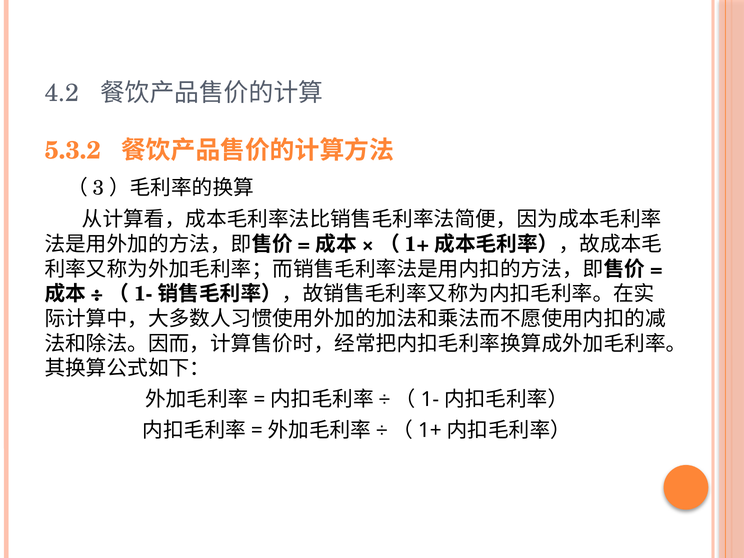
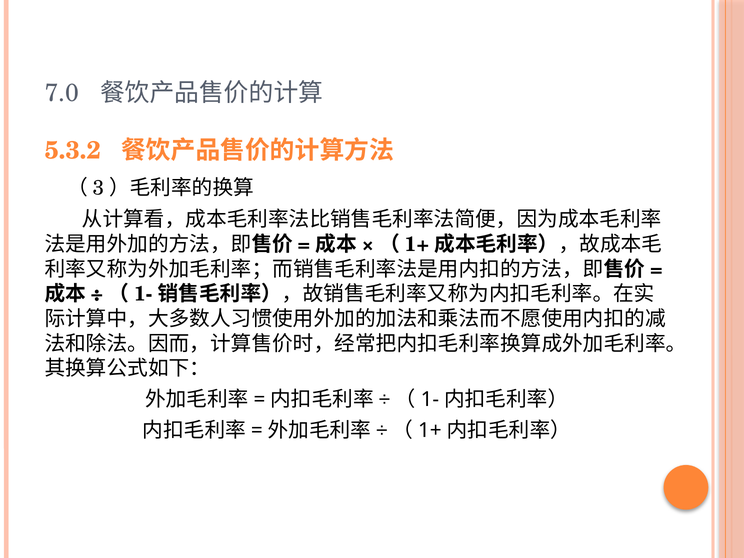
4.2: 4.2 -> 7.0
